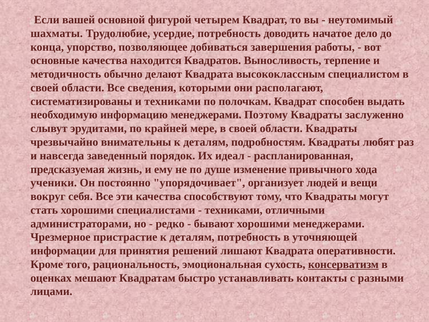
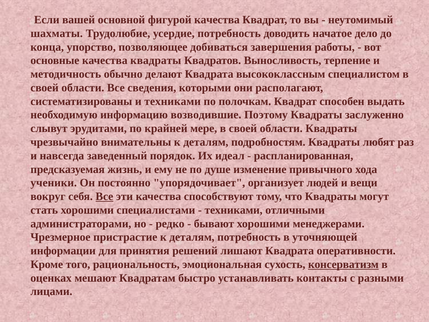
фигурой четырем: четырем -> качества
качества находится: находится -> квадраты
информацию менеджерами: менеджерами -> возводившие
Все at (104, 196) underline: none -> present
